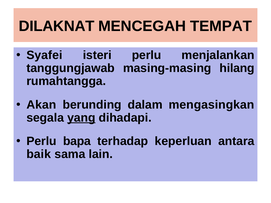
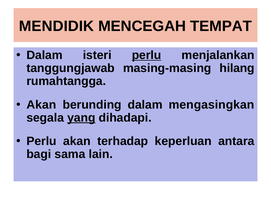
DILAKNAT: DILAKNAT -> MENDIDIK
Syafei at (44, 55): Syafei -> Dalam
perlu at (147, 55) underline: none -> present
Perlu bapa: bapa -> akan
baik: baik -> bagi
